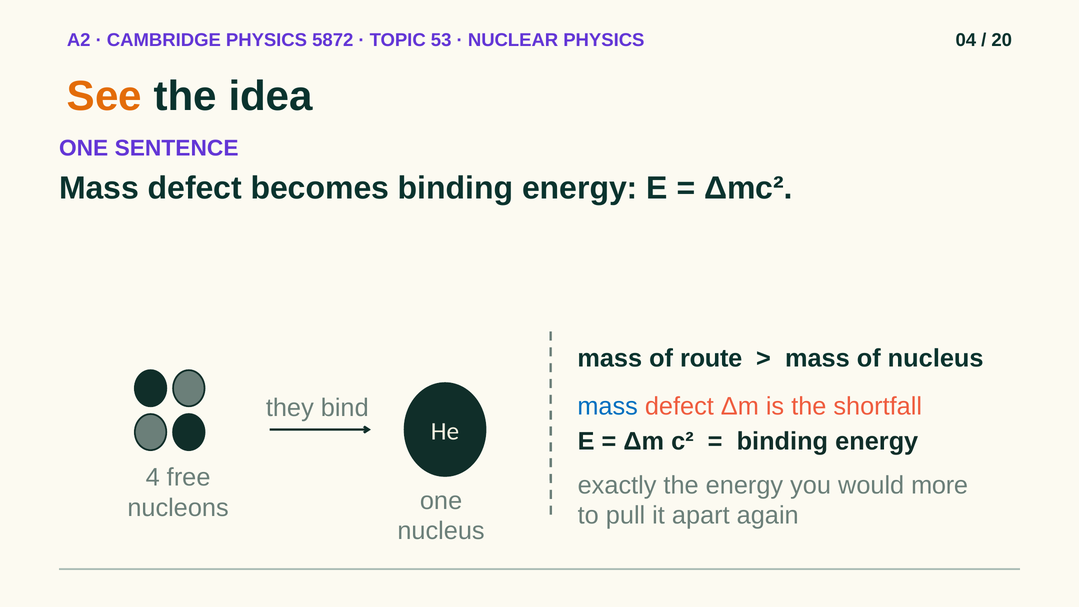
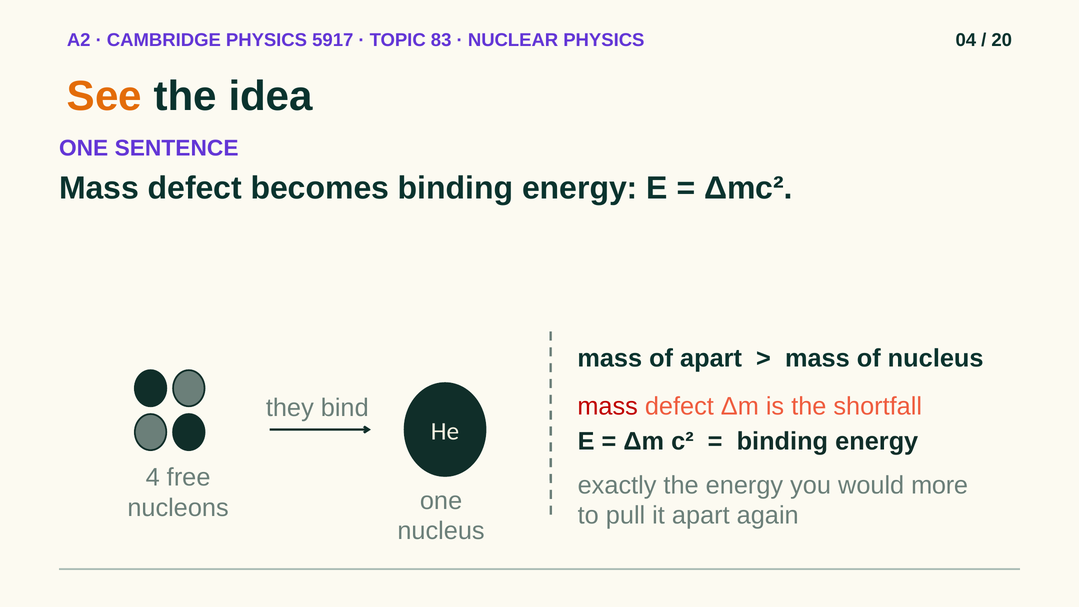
5872: 5872 -> 5917
53: 53 -> 83
of route: route -> apart
mass at (608, 406) colour: blue -> red
